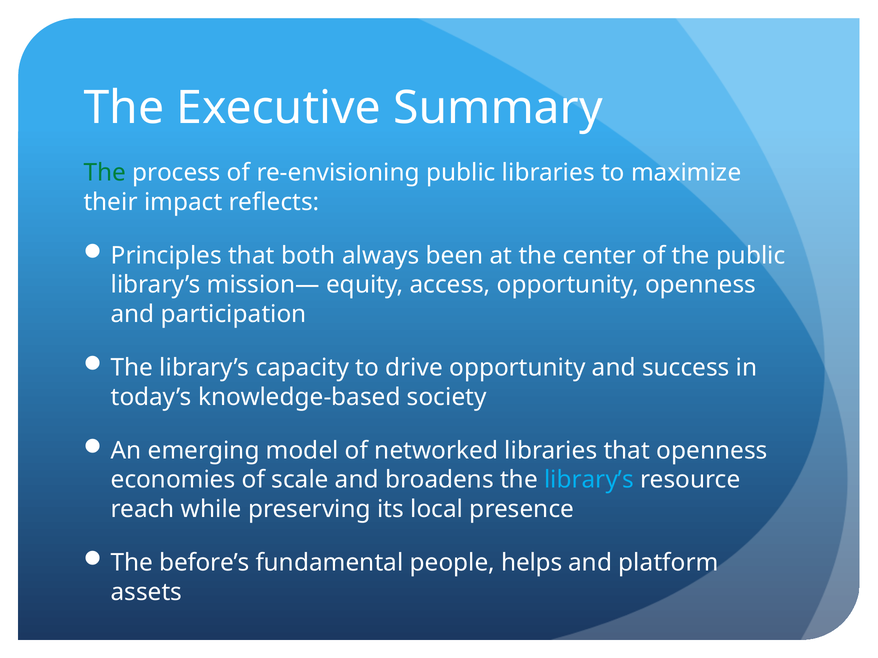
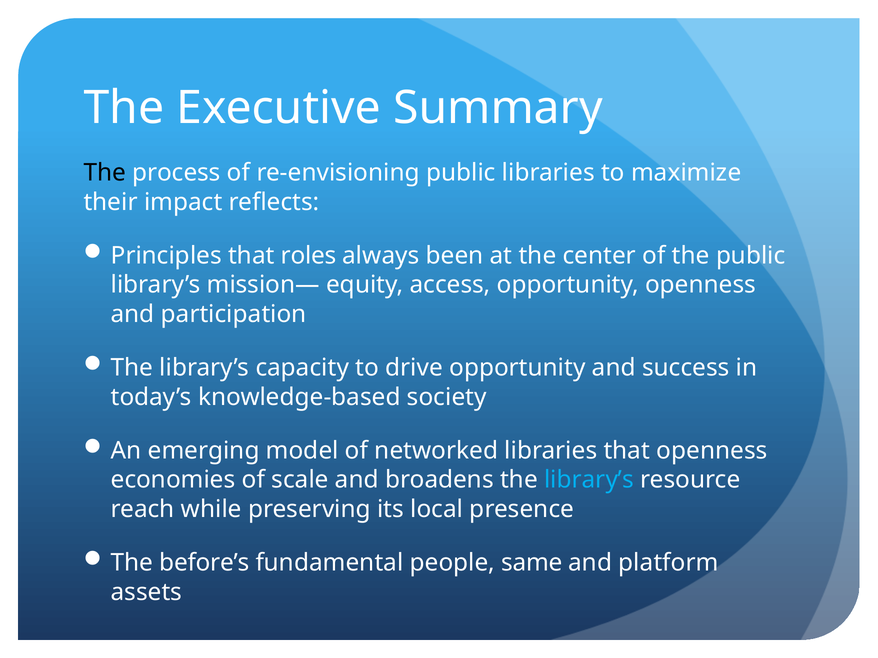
The at (105, 173) colour: green -> black
both: both -> roles
helps: helps -> same
